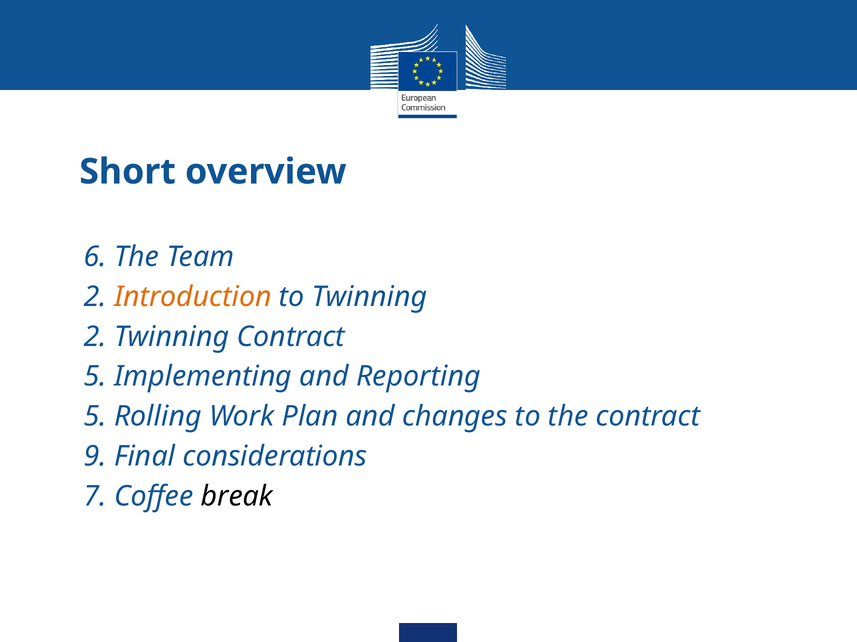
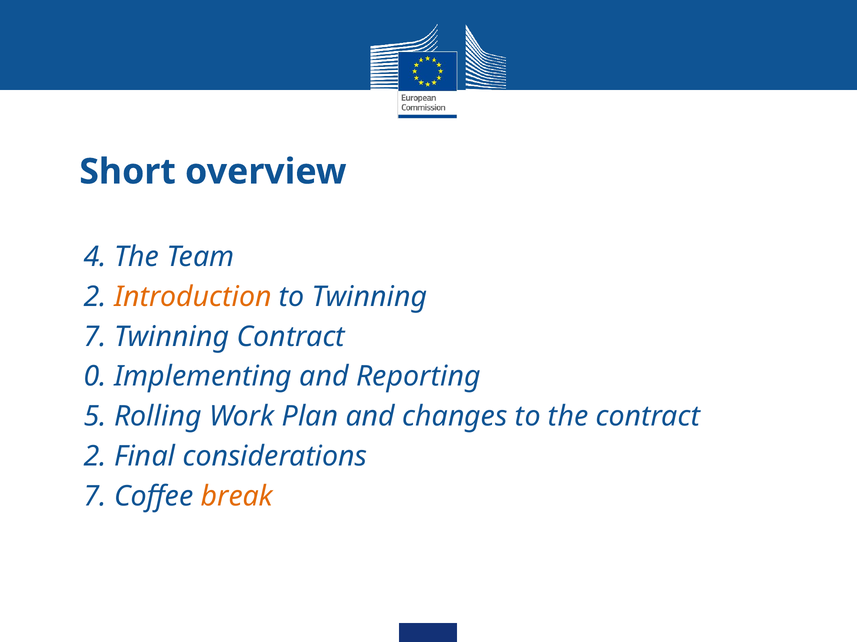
6: 6 -> 4
2 at (95, 337): 2 -> 7
5 at (95, 377): 5 -> 0
9 at (95, 457): 9 -> 2
break colour: black -> orange
